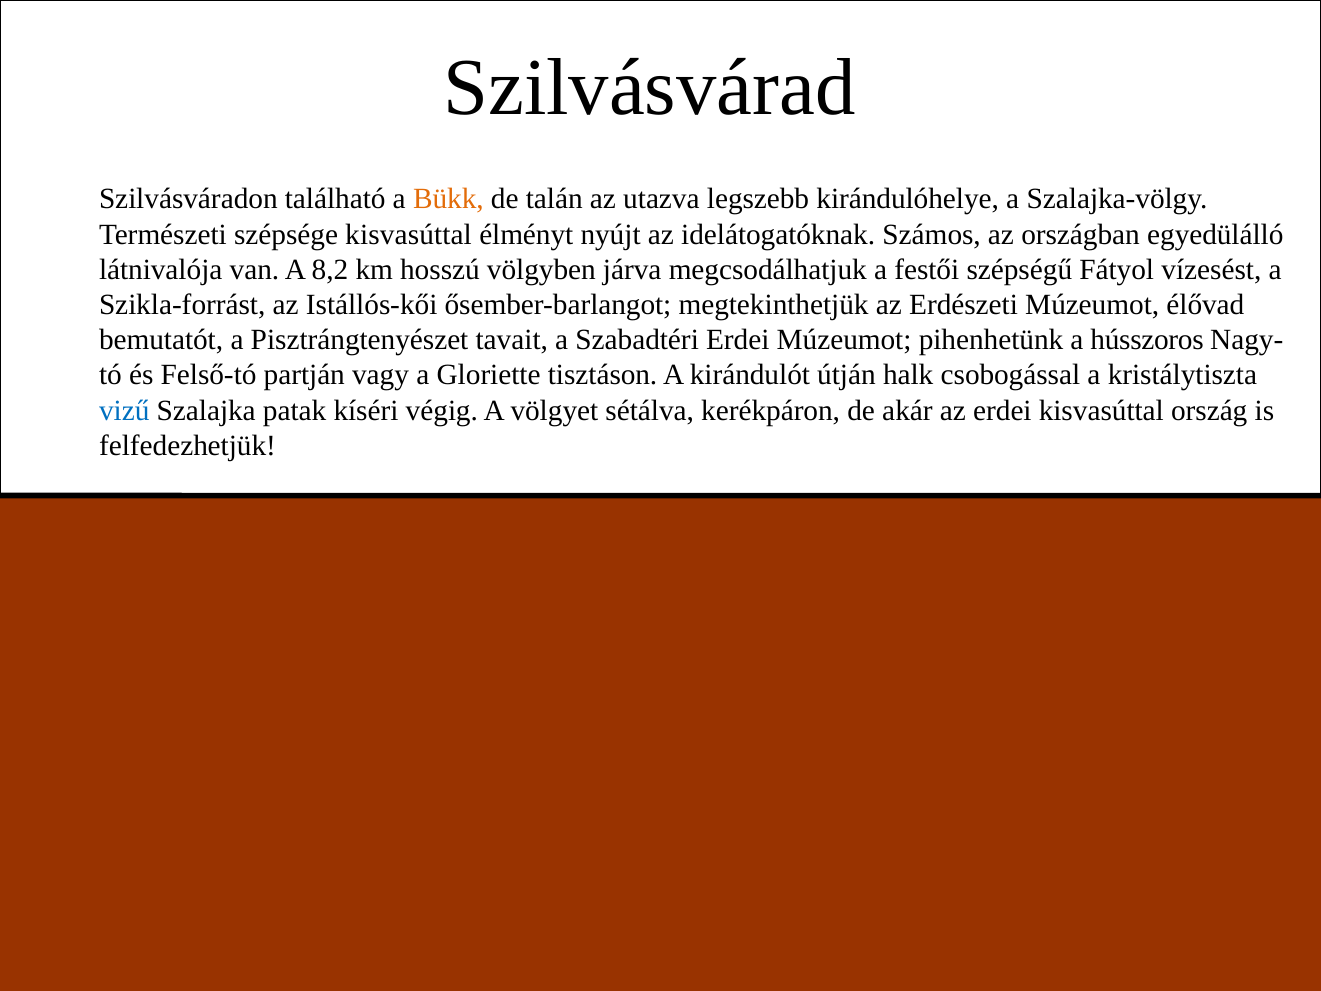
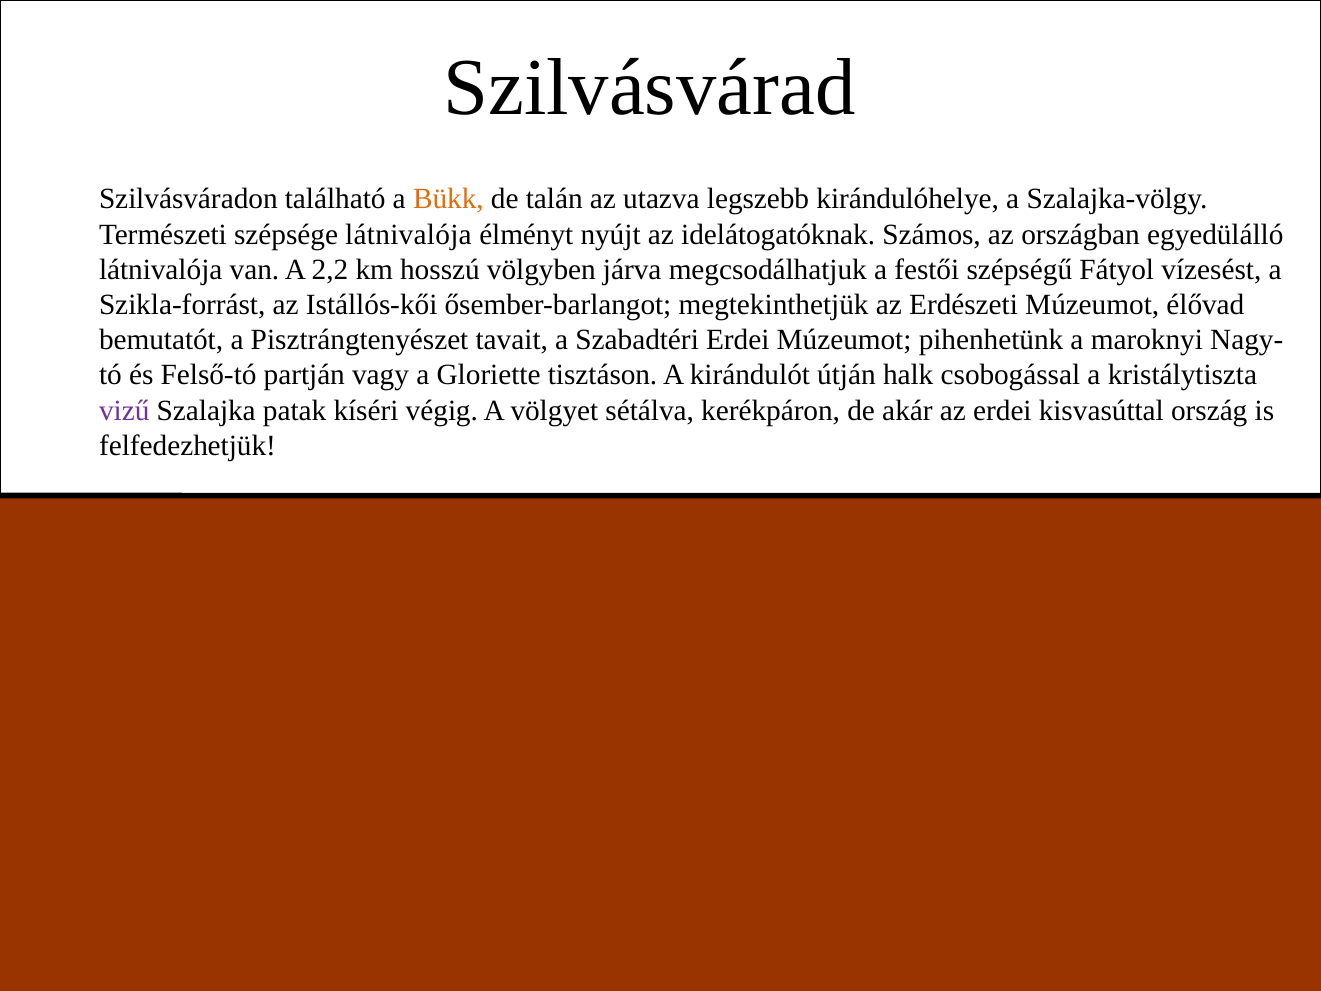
szépsége kisvasúttal: kisvasúttal -> látnivalója
8,2: 8,2 -> 2,2
hússzoros: hússzoros -> maroknyi
vizű colour: blue -> purple
